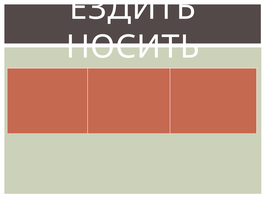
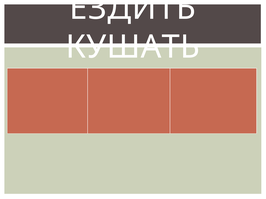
НОСИТЬ: НОСИТЬ -> КУШАТЬ
